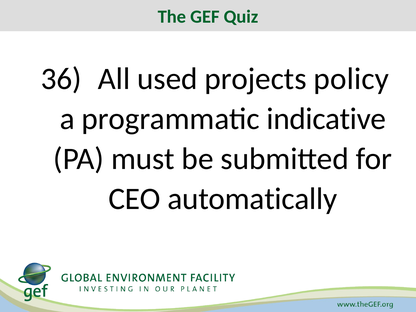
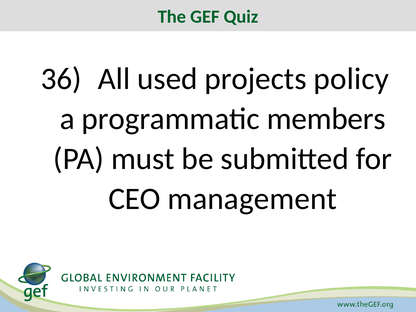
indicative: indicative -> members
automatically: automatically -> management
